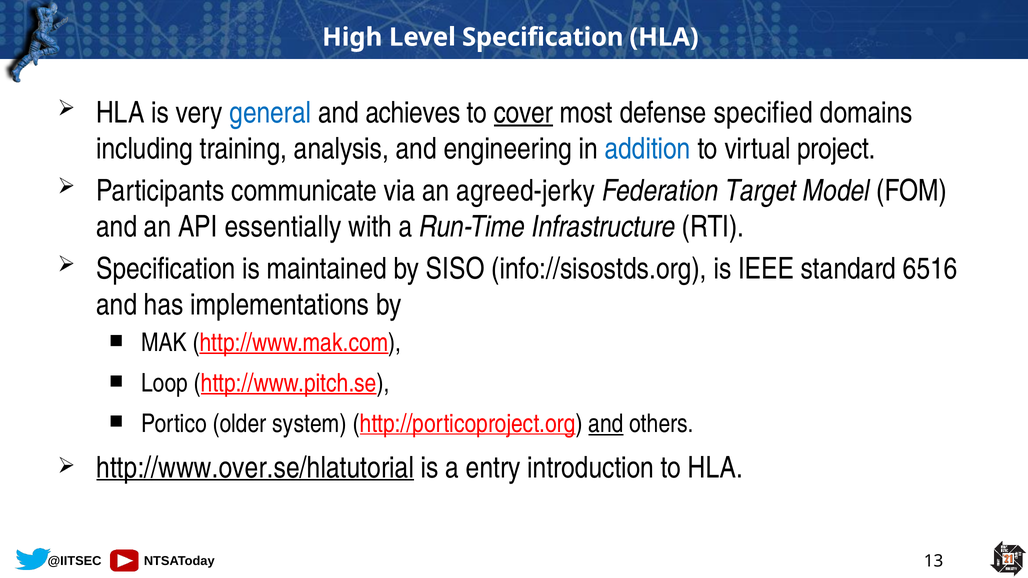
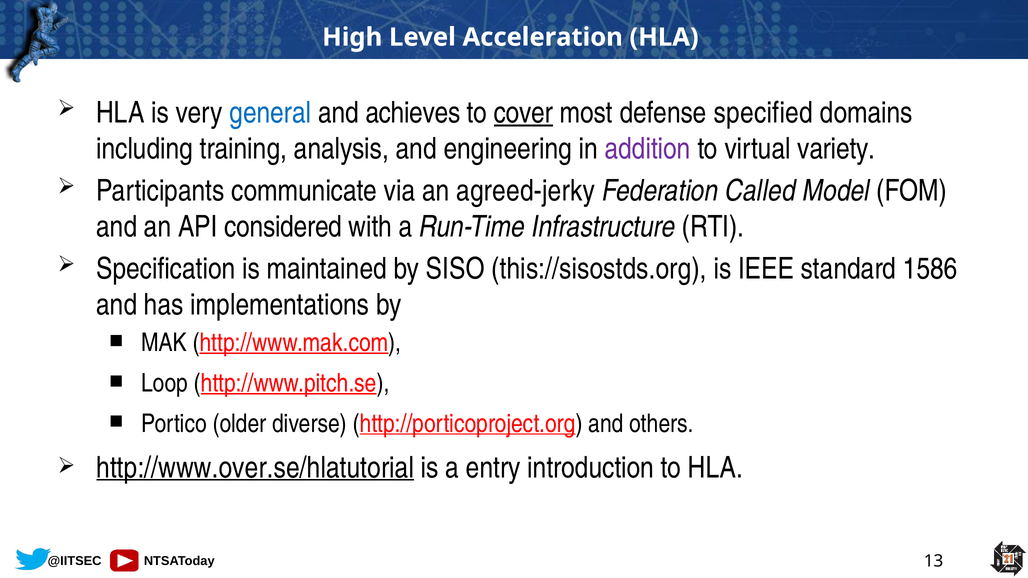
Level Specification: Specification -> Acceleration
addition colour: blue -> purple
project: project -> variety
Target: Target -> Called
essentially: essentially -> considered
info://sisostds.org: info://sisostds.org -> this://sisostds.org
6516: 6516 -> 1586
system: system -> diverse
and at (606, 424) underline: present -> none
